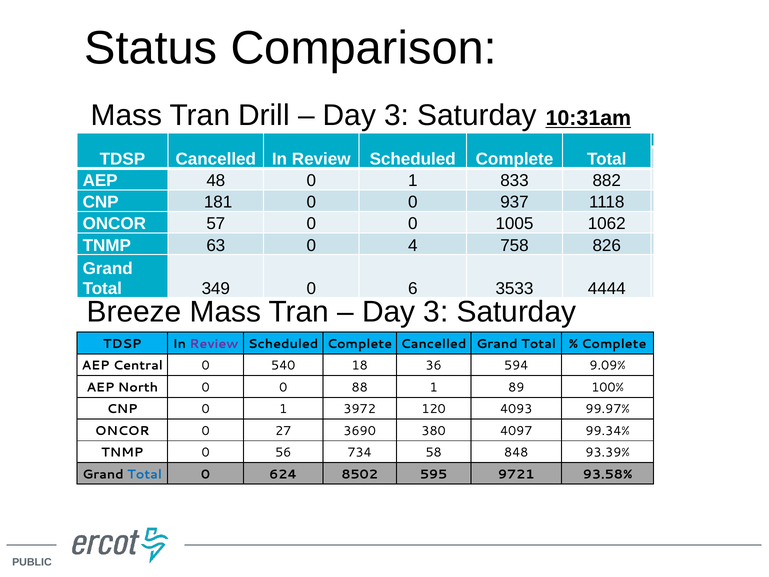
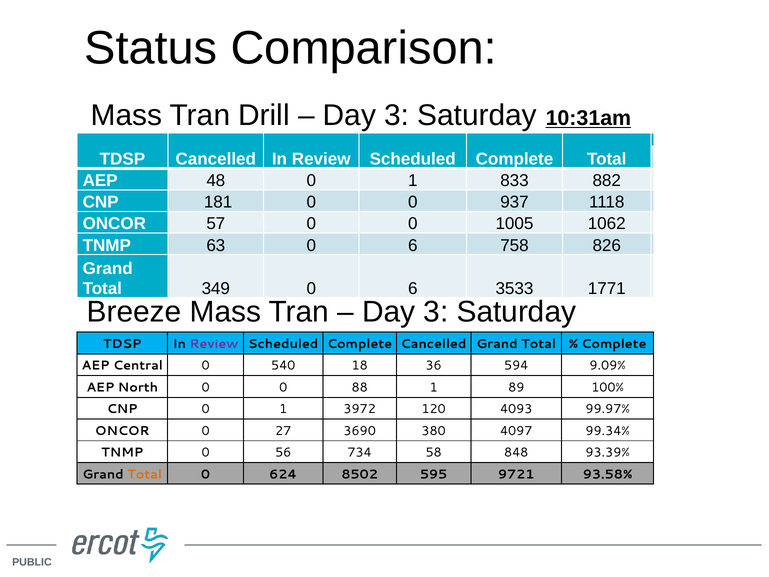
63 0 4: 4 -> 6
4444: 4444 -> 1771
Total at (145, 474) colour: blue -> orange
